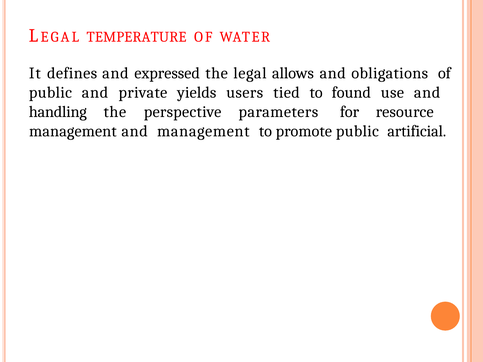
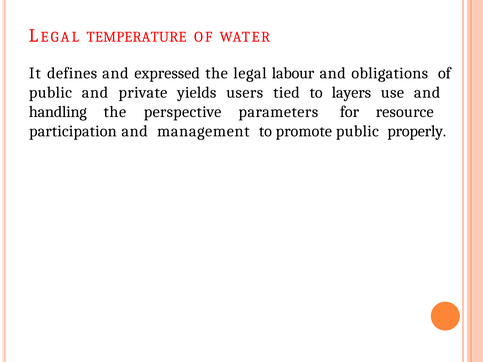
allows: allows -> labour
found: found -> layers
management at (73, 131): management -> participation
artificial: artificial -> properly
